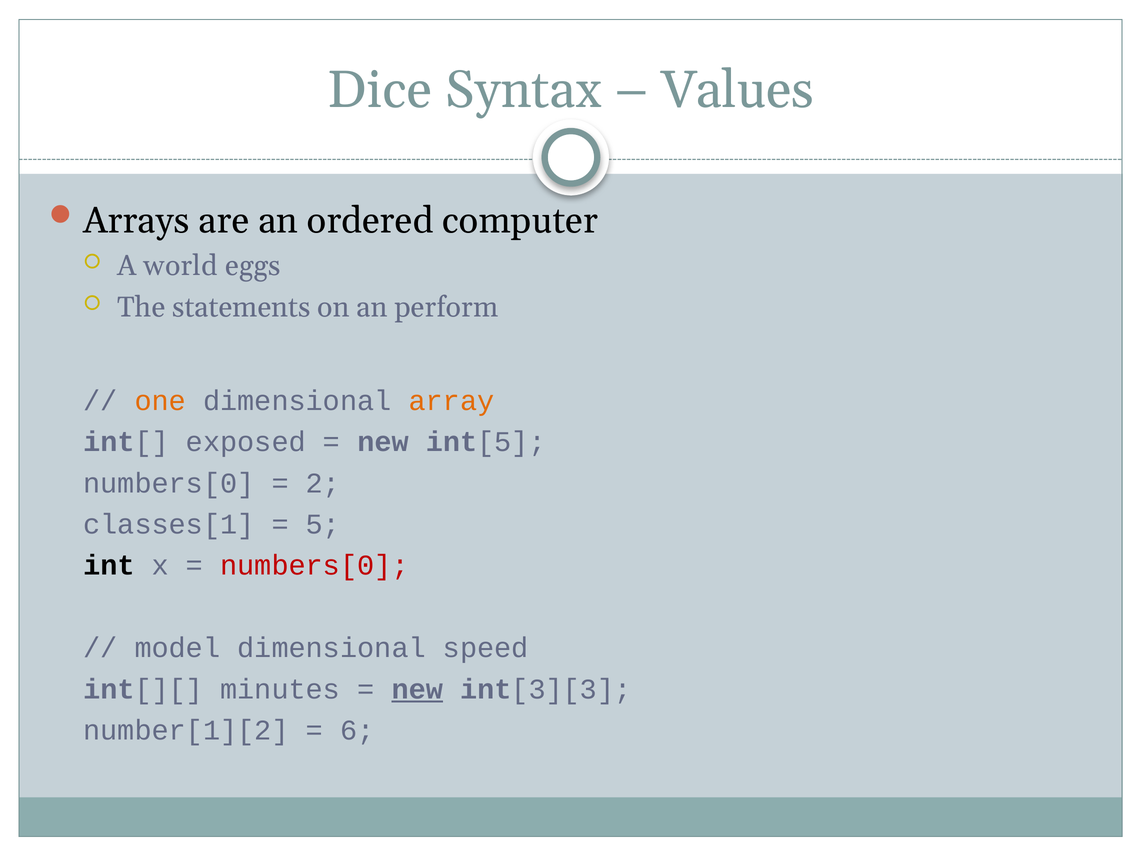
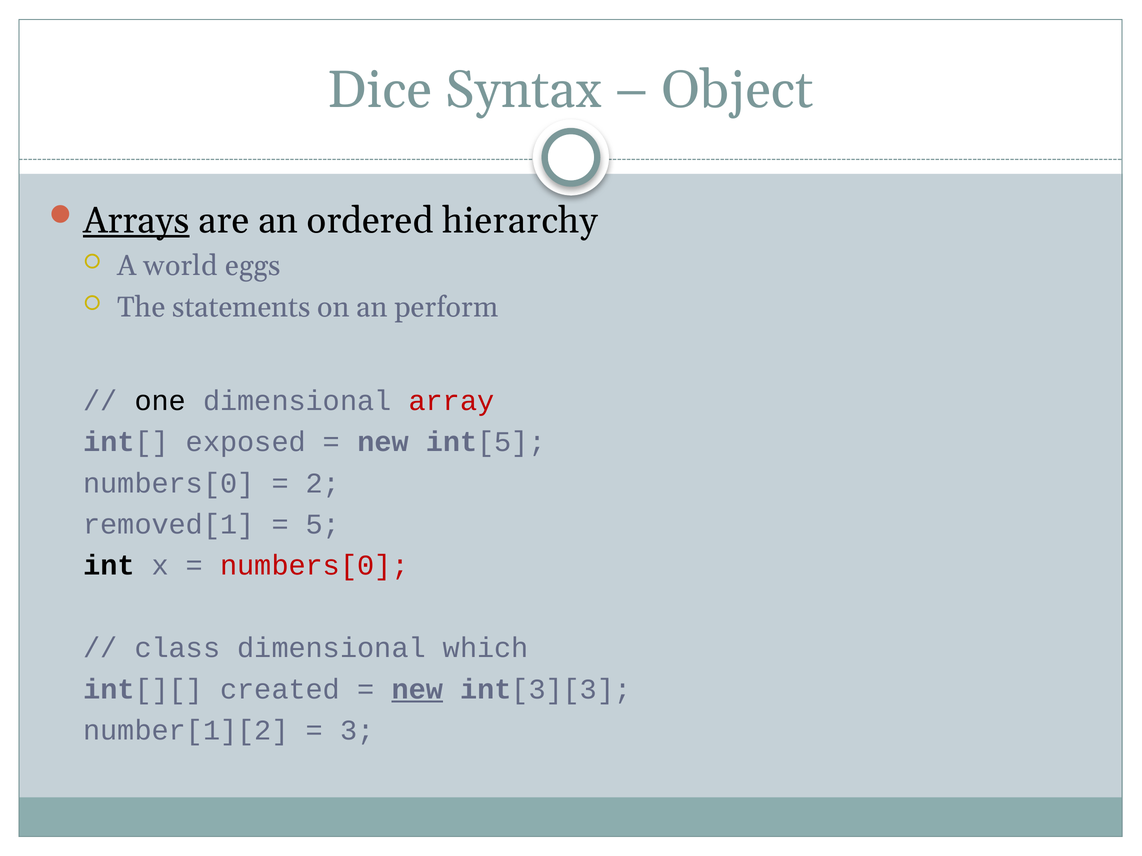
Values: Values -> Object
Arrays underline: none -> present
computer: computer -> hierarchy
one colour: orange -> black
array colour: orange -> red
classes[1: classes[1 -> removed[1
model: model -> class
speed: speed -> which
minutes: minutes -> created
6: 6 -> 3
